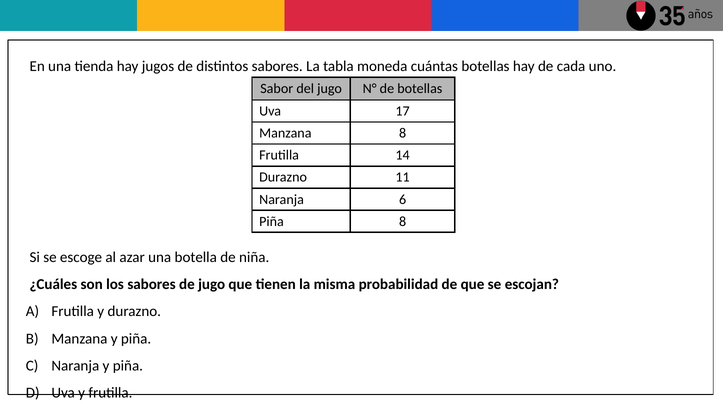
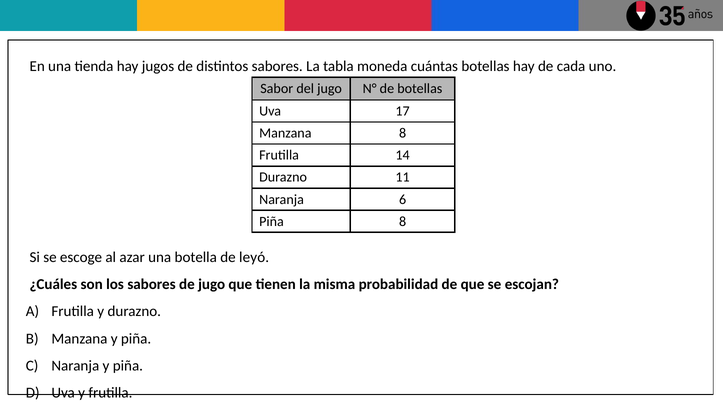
niña: niña -> leyó
